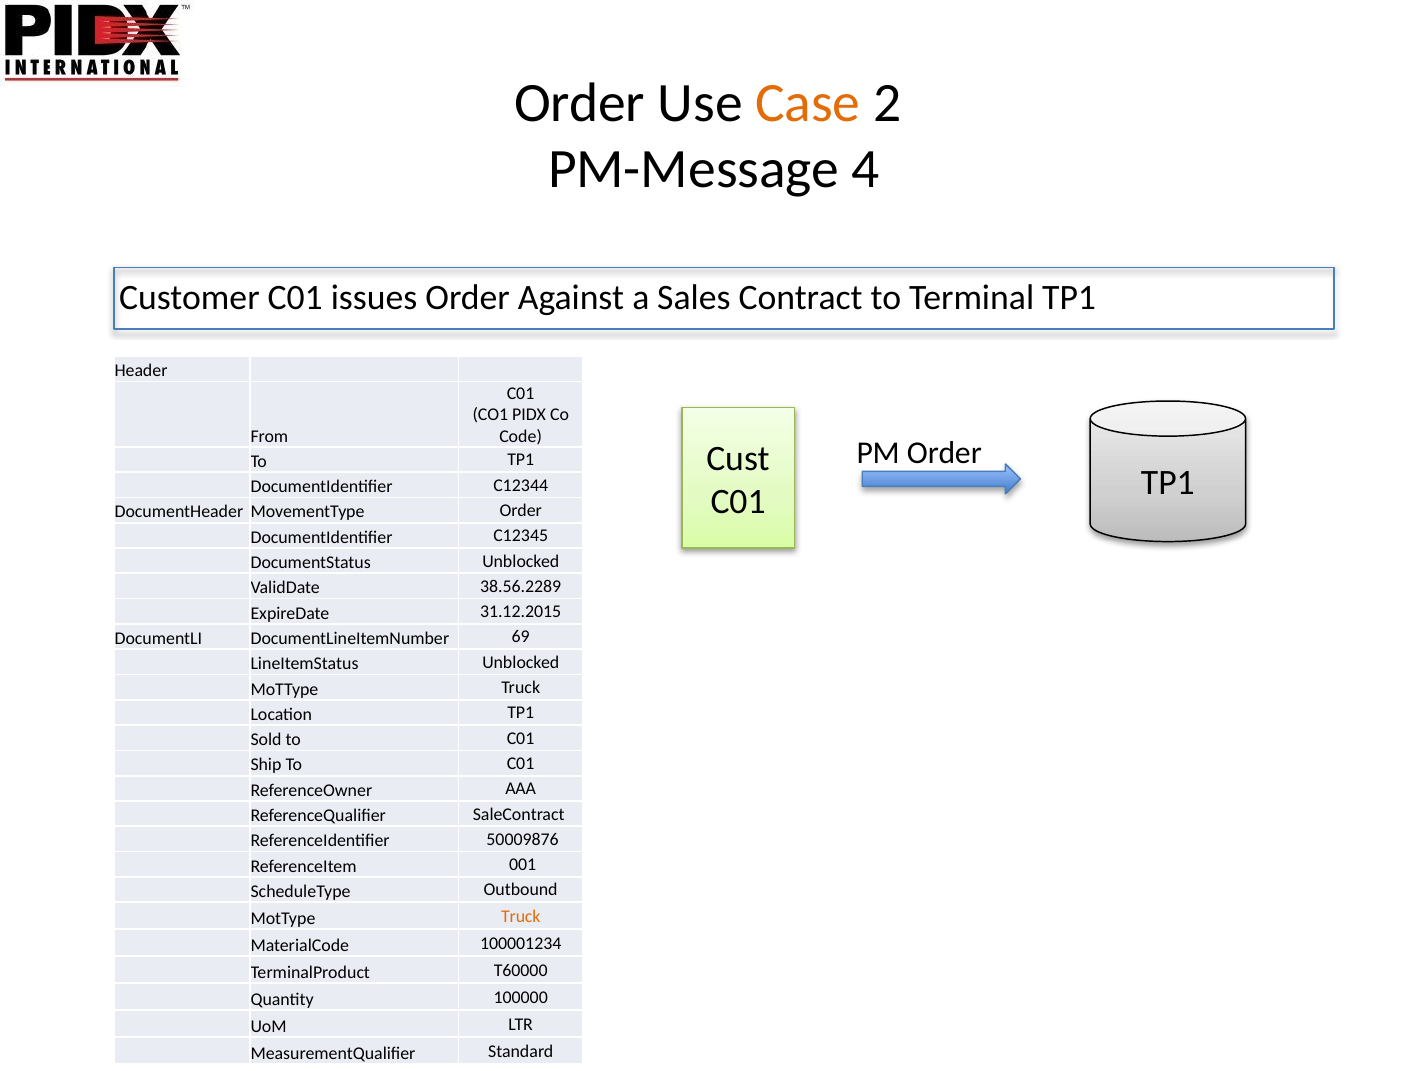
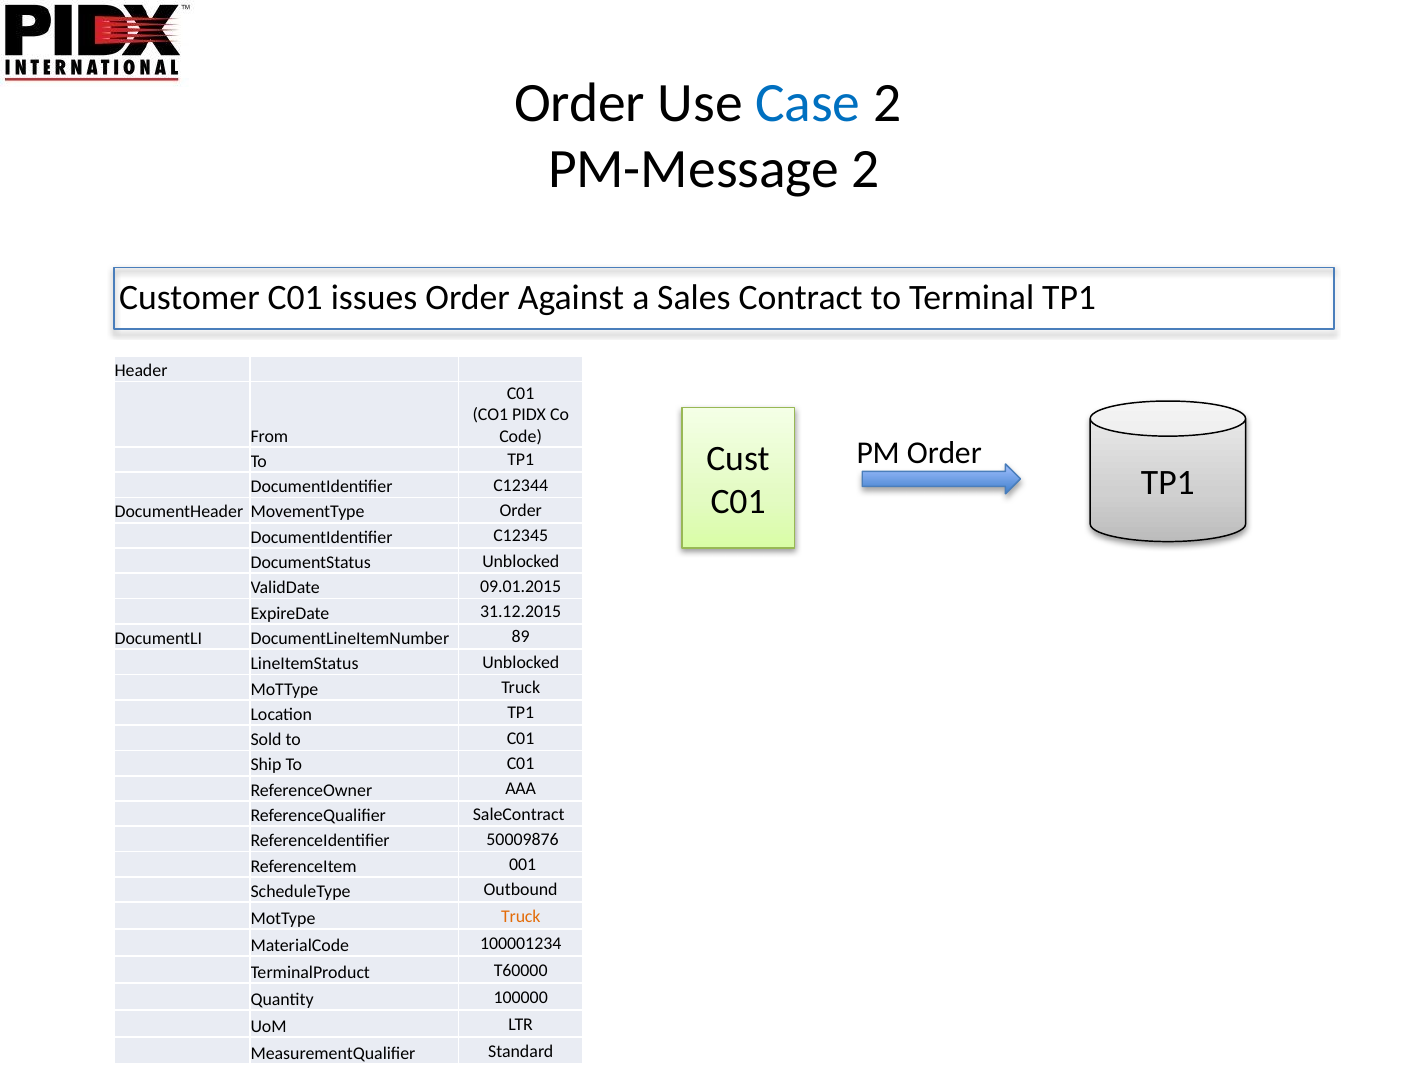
Case colour: orange -> blue
PM-Message 4: 4 -> 2
38.56.2289: 38.56.2289 -> 09.01.2015
69: 69 -> 89
